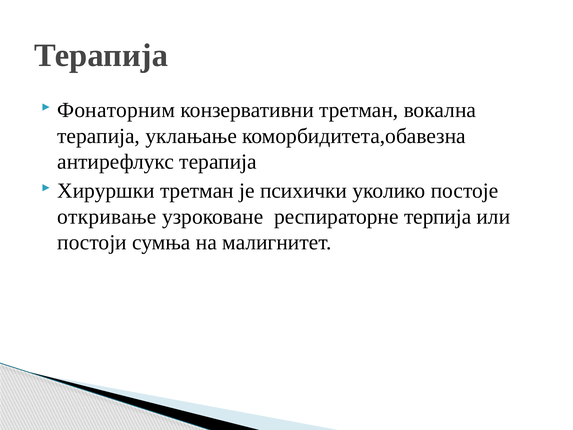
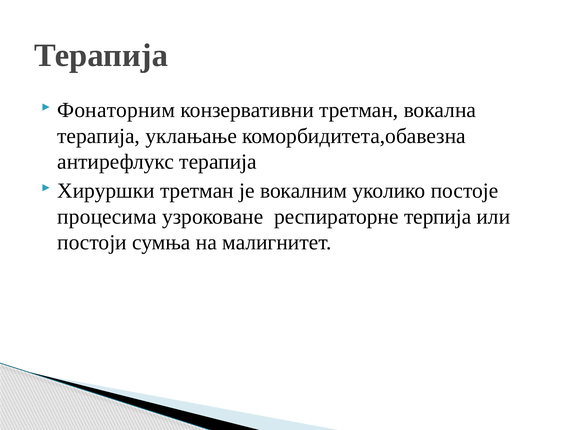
психички: психички -> вокалним
откривање: откривање -> процесима
